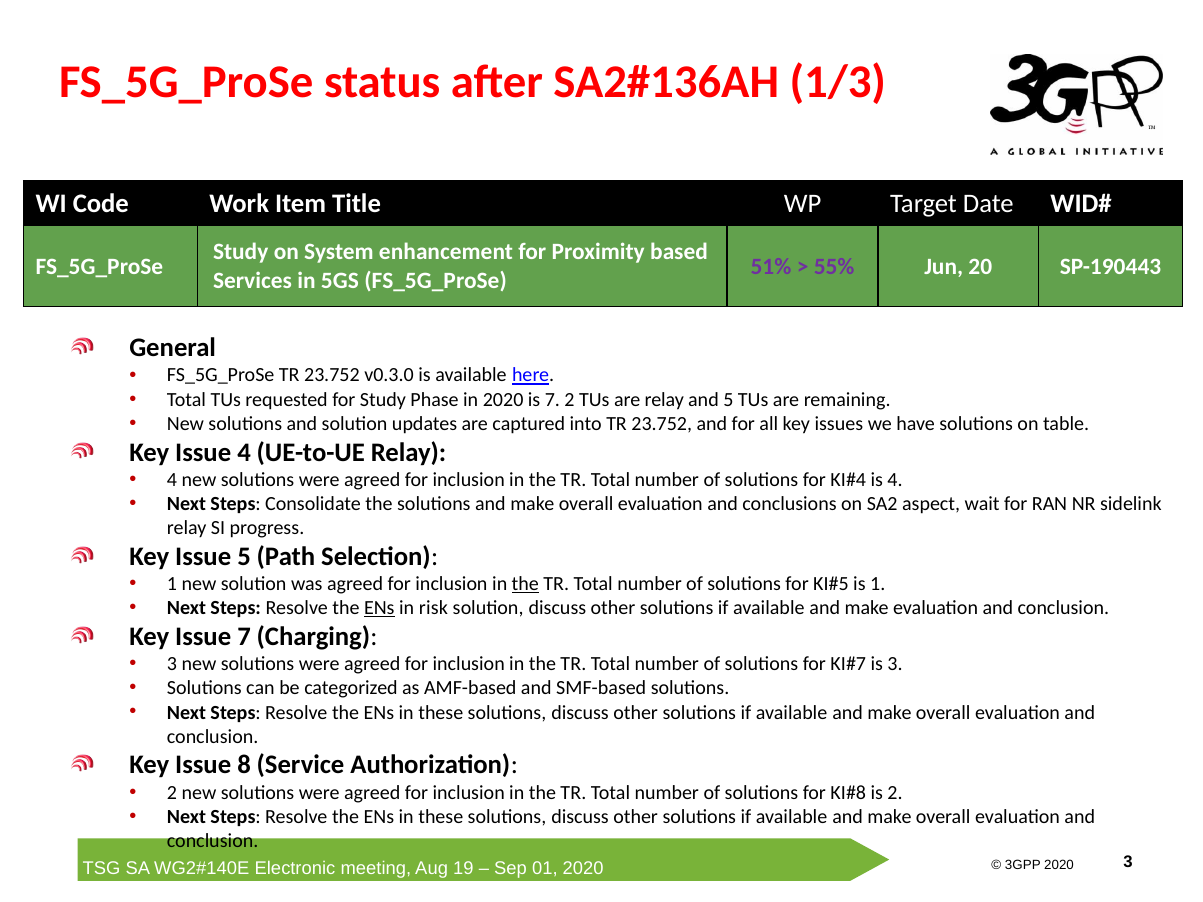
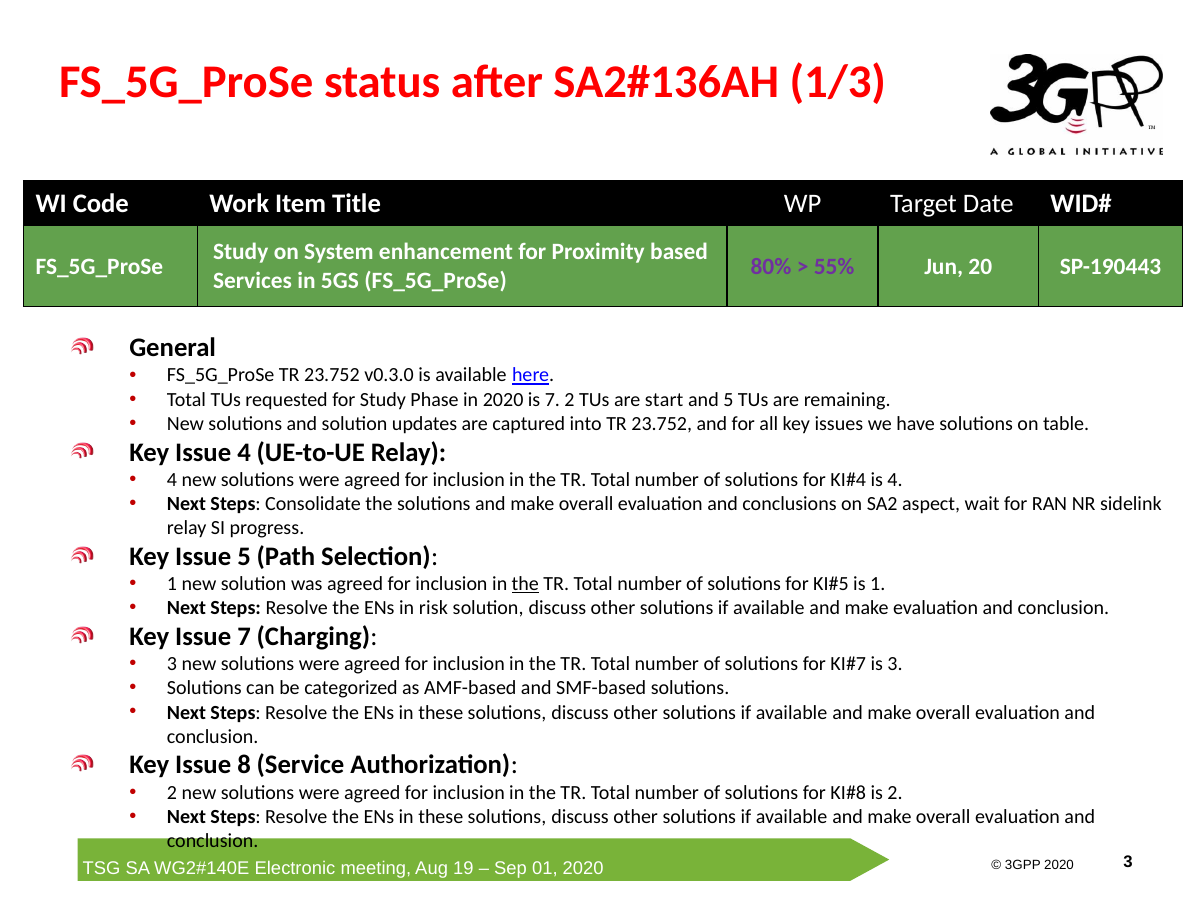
51%: 51% -> 80%
are relay: relay -> start
ENs at (379, 608) underline: present -> none
